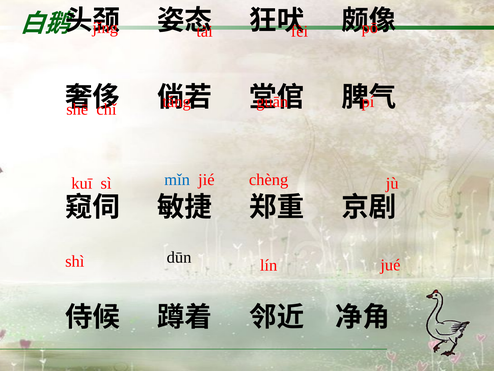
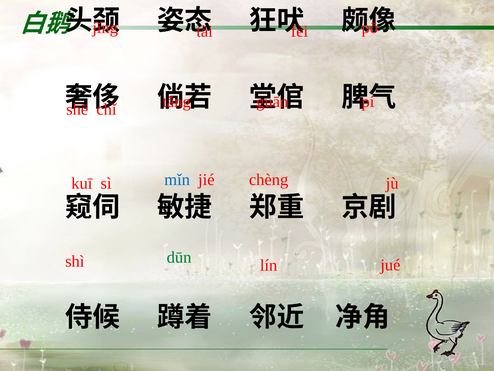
dūn colour: black -> green
